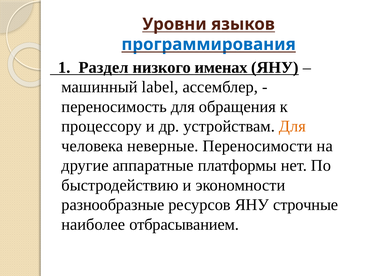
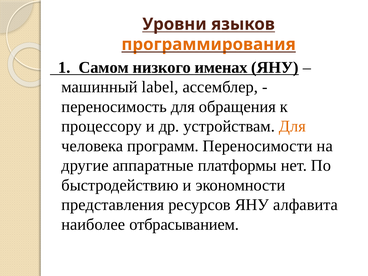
программирования colour: blue -> orange
Раздел: Раздел -> Самом
неверные: неверные -> программ
разнообразные: разнообразные -> представления
строчные: строчные -> алфавита
